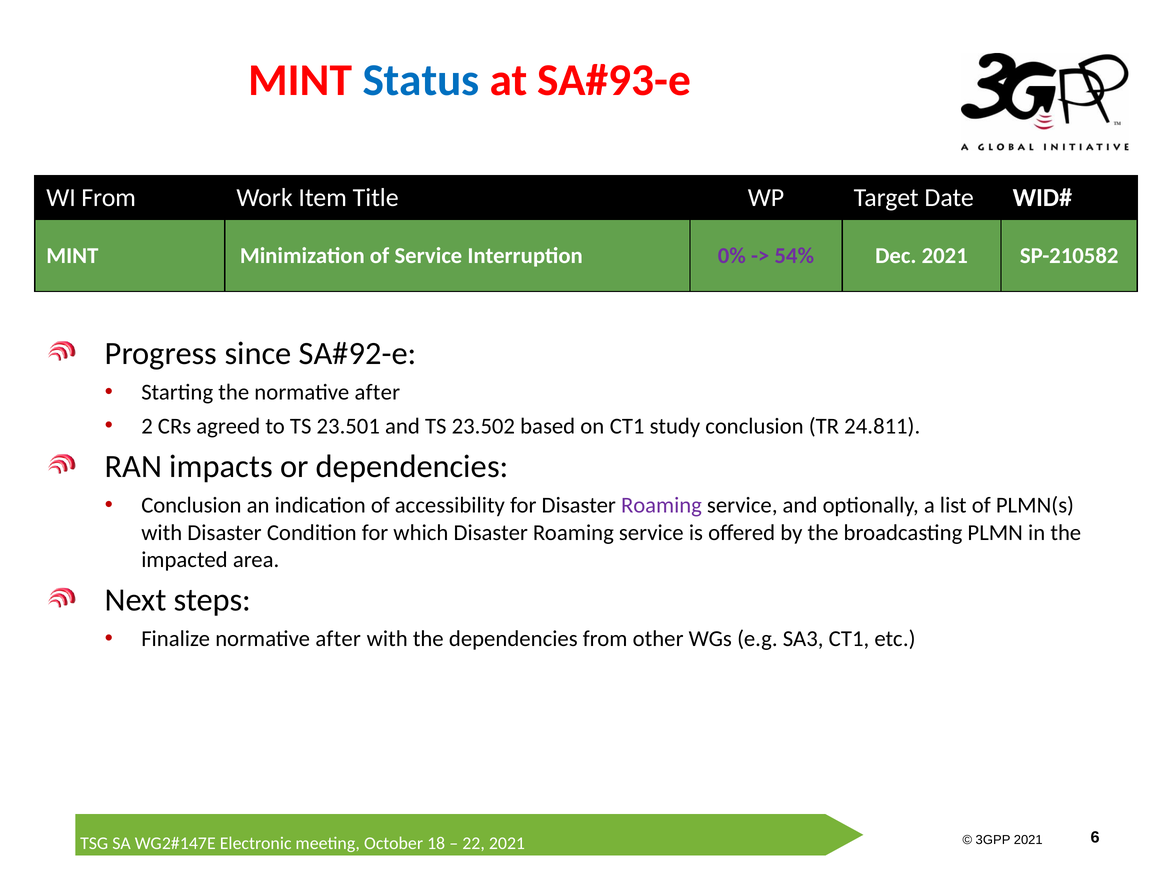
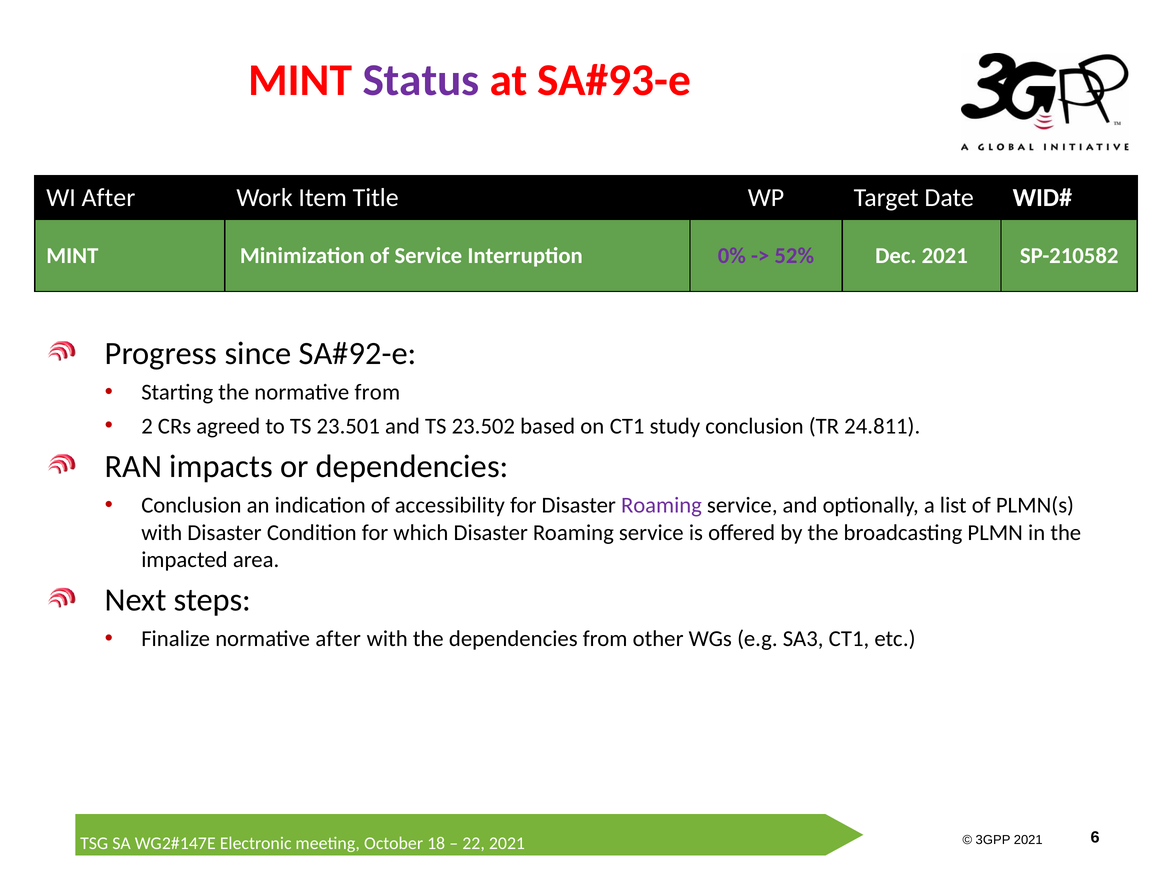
Status colour: blue -> purple
WI From: From -> After
54%: 54% -> 52%
the normative after: after -> from
